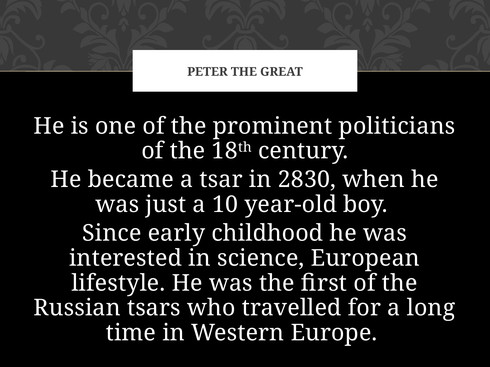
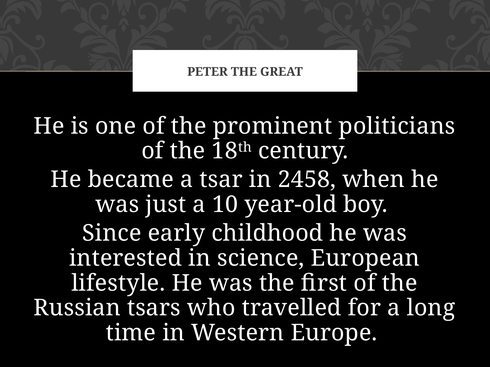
2830: 2830 -> 2458
